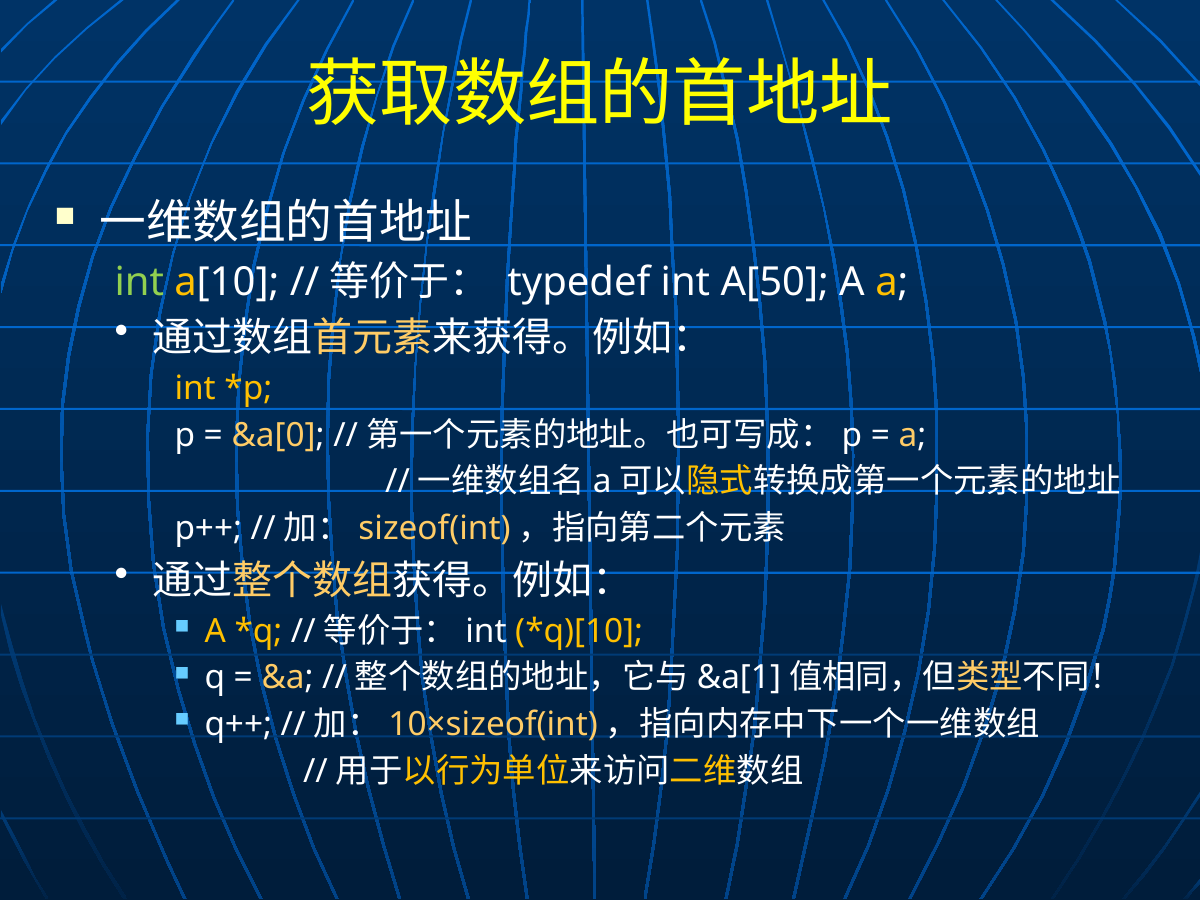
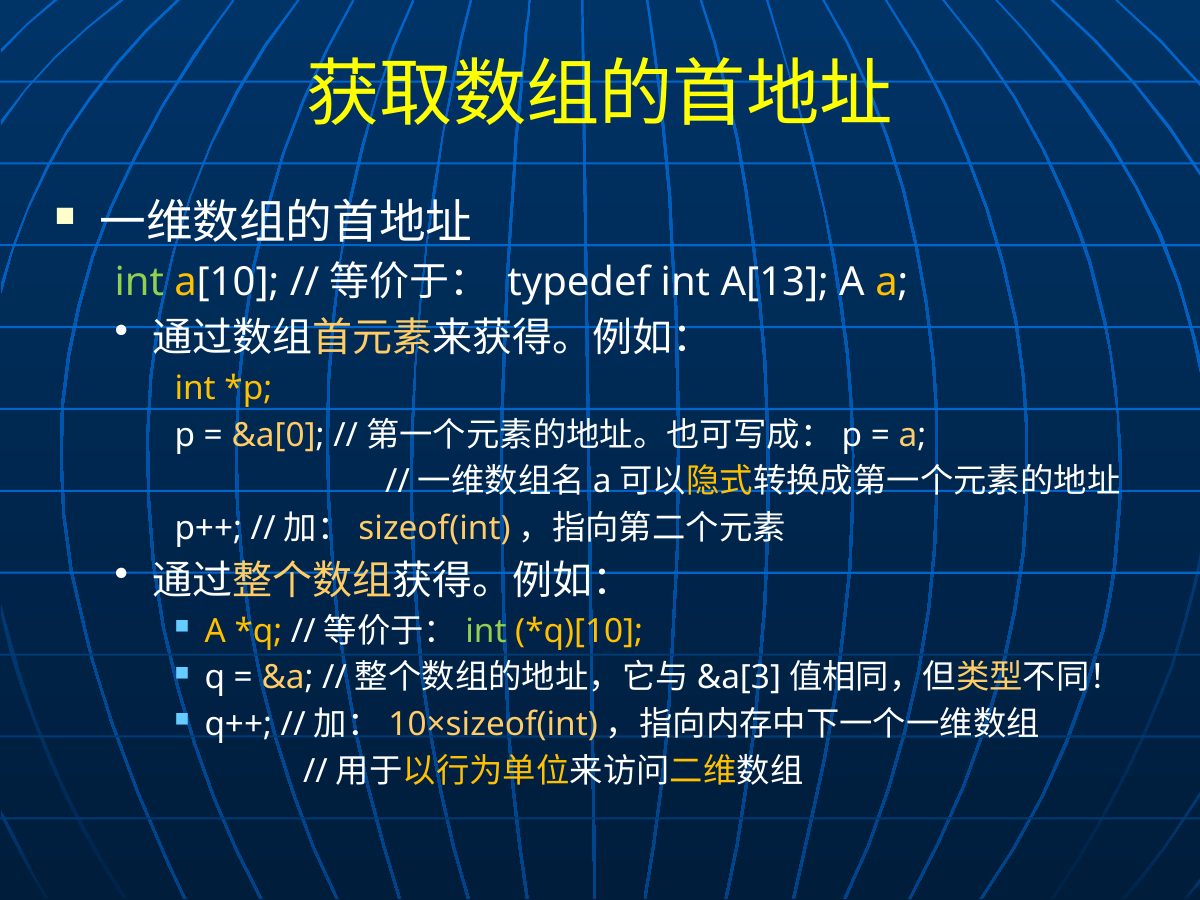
A[50: A[50 -> A[13
int at (486, 631) colour: white -> light green
&a[1: &a[1 -> &a[3
